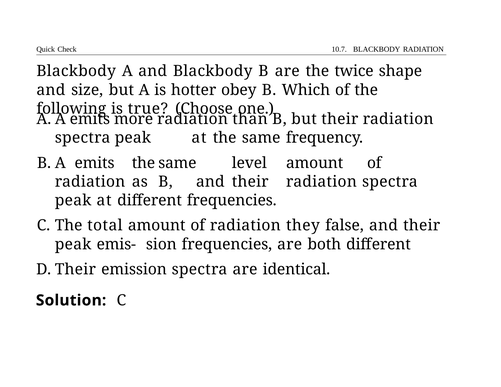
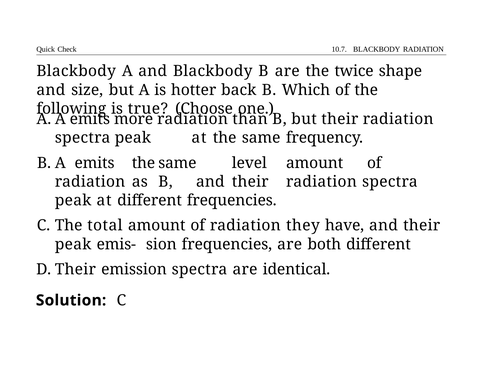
obey: obey -> back
false: false -> have
